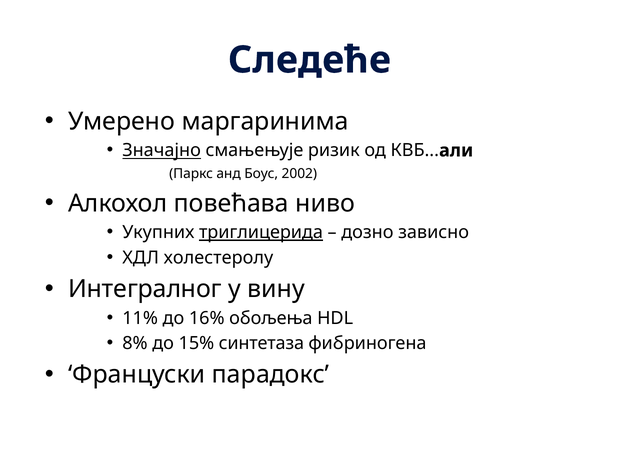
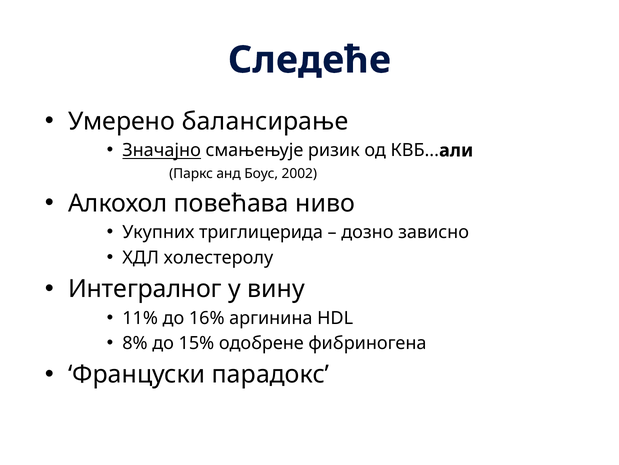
маргаринима: маргаринима -> балансирање
триглицерида underline: present -> none
обољења: обољења -> аргинина
синтетаза: синтетаза -> одобрене
